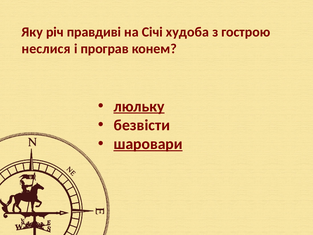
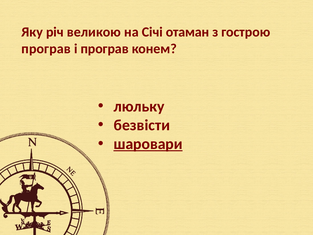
правдиві: правдиві -> великою
худоба: худоба -> отаман
неслися at (46, 49): неслися -> програв
люльку underline: present -> none
